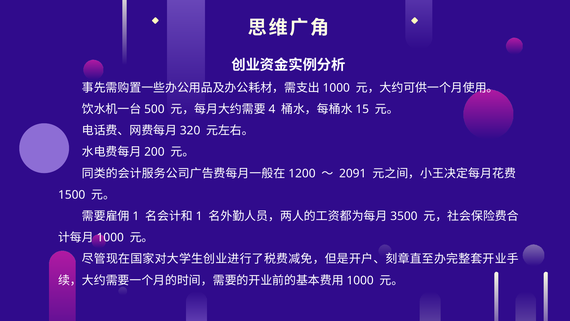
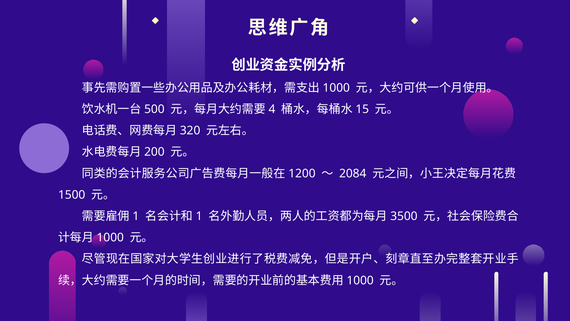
2091: 2091 -> 2084
